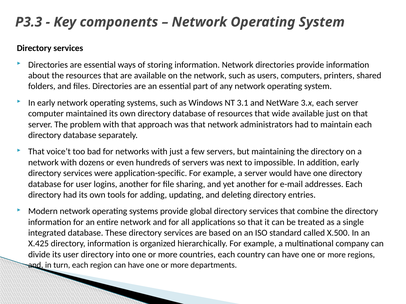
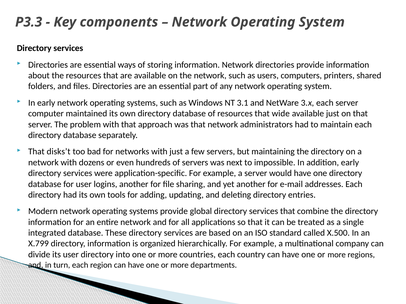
voice’t: voice’t -> disks’t
X.425: X.425 -> X.799
